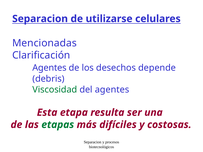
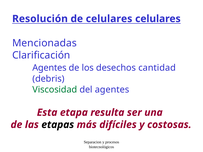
Separacion at (40, 19): Separacion -> Resolución
de utilizarse: utilizarse -> celulares
depende: depende -> cantidad
etapas colour: green -> black
